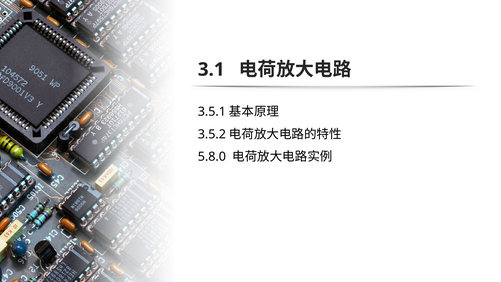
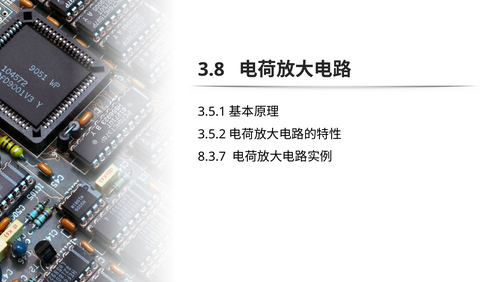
3.1: 3.1 -> 3.8
5.8.0: 5.8.0 -> 8.3.7
